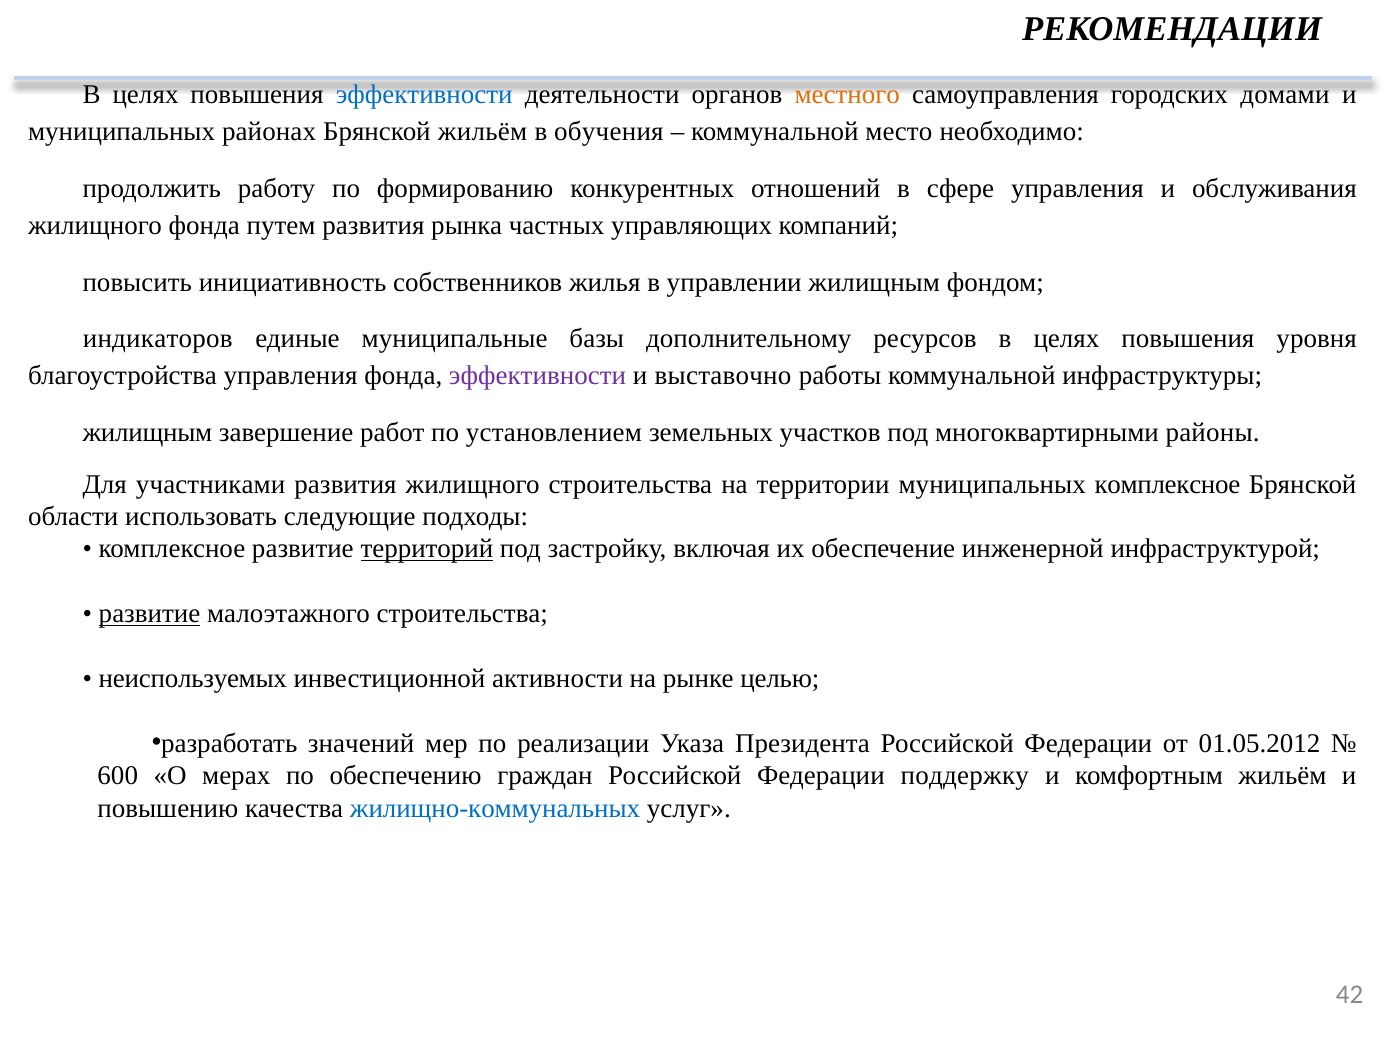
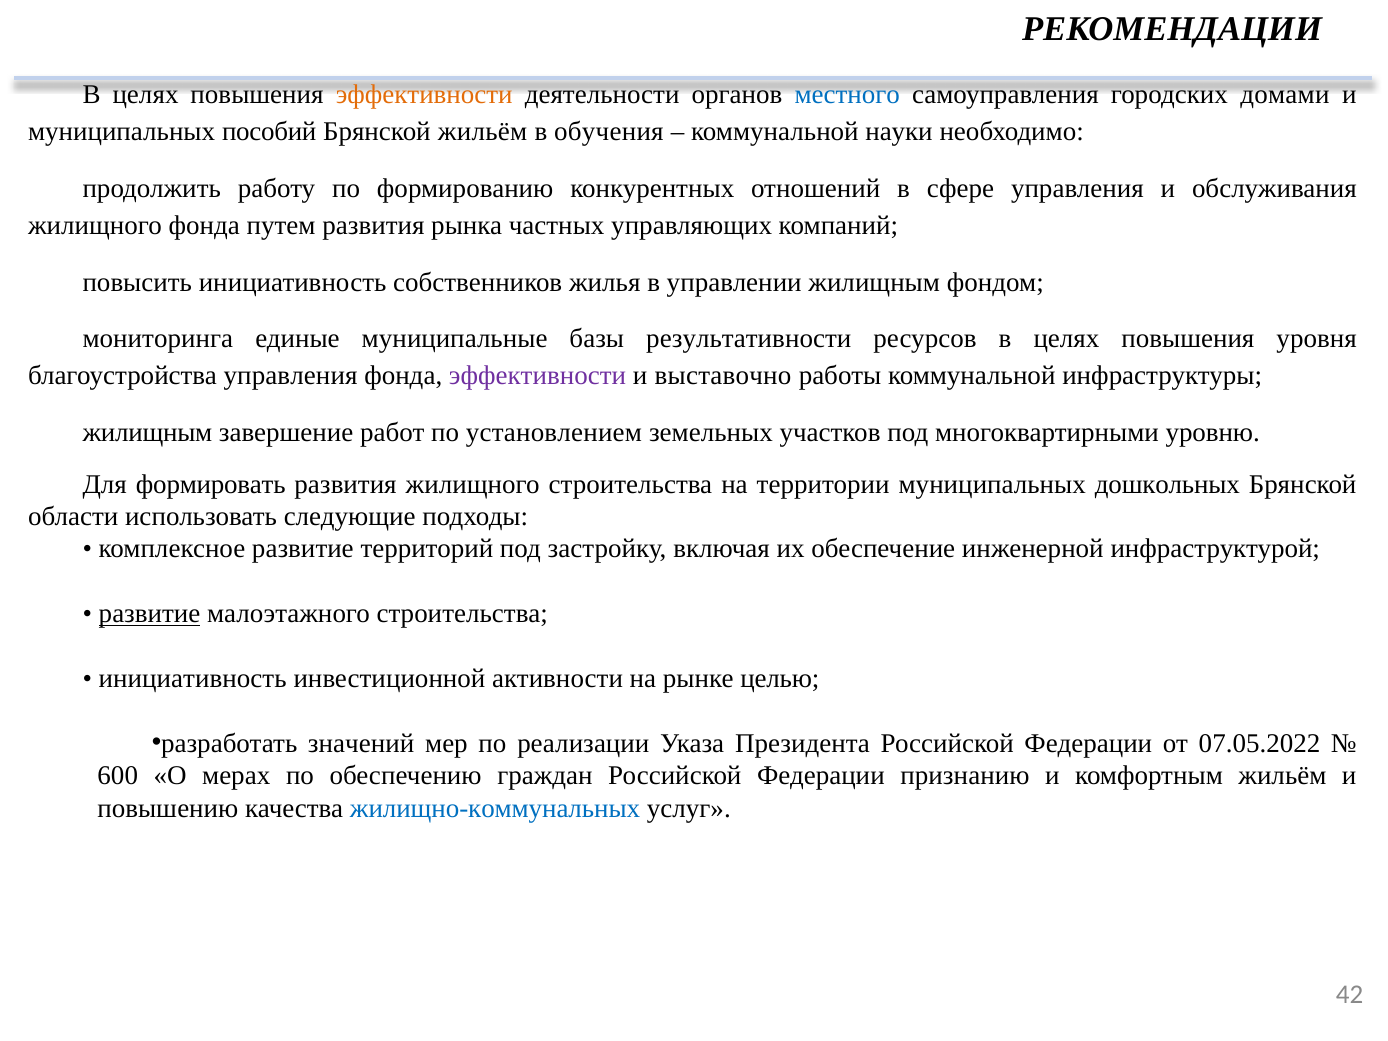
эффективности at (424, 95) colour: blue -> orange
местного colour: orange -> blue
районах: районах -> пособий
место: место -> науки
индикаторов: индикаторов -> мониторинга
дополнительному: дополнительному -> результативности
районы: районы -> уровню
участниками: участниками -> формировать
муниципальных комплексное: комплексное -> дошкольных
территорий underline: present -> none
неиспользуемых at (193, 679): неиспользуемых -> инициативность
01.05.2012: 01.05.2012 -> 07.05.2022
поддержку: поддержку -> признанию
